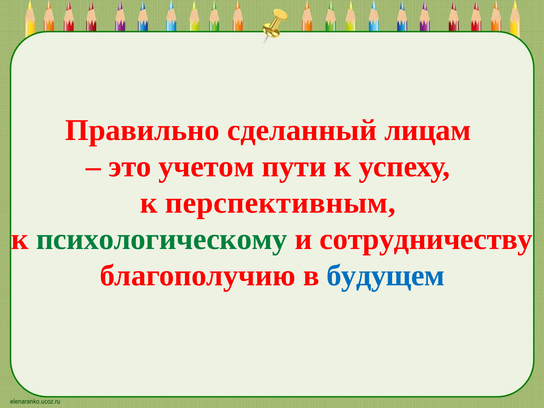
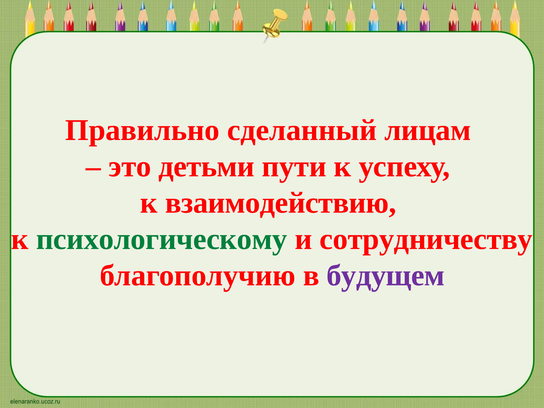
учетом: учетом -> детьми
перспективным: перспективным -> взаимодействию
будущем colour: blue -> purple
